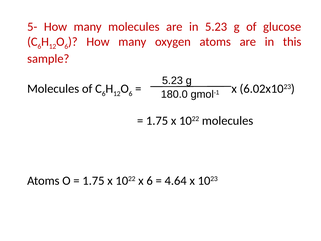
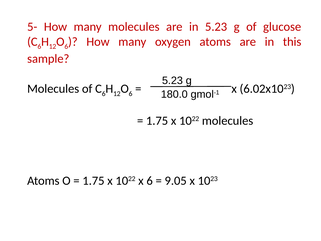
4.64: 4.64 -> 9.05
